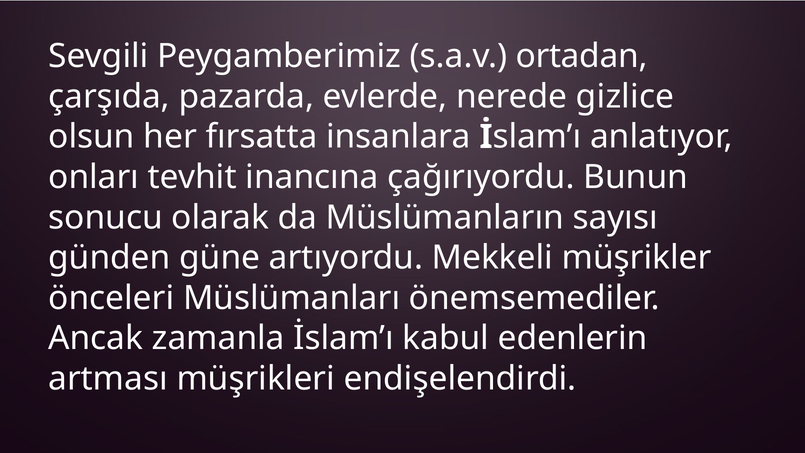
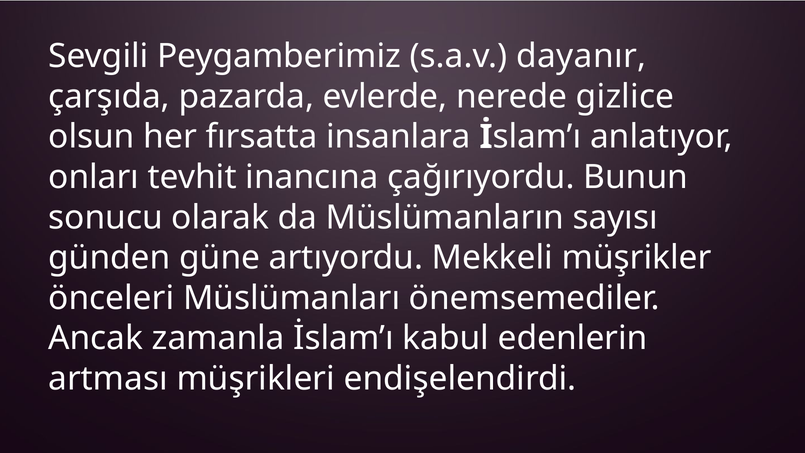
ortadan: ortadan -> dayanır
